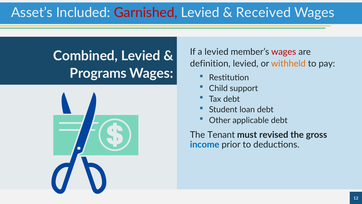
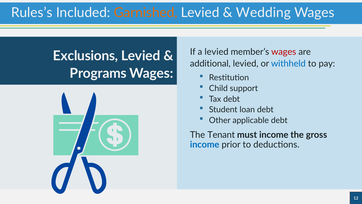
Asset’s: Asset’s -> Rules’s
Garnished colour: red -> orange
Received: Received -> Wedding
Combined: Combined -> Exclusions
definition: definition -> additional
withheld colour: orange -> blue
must revised: revised -> income
